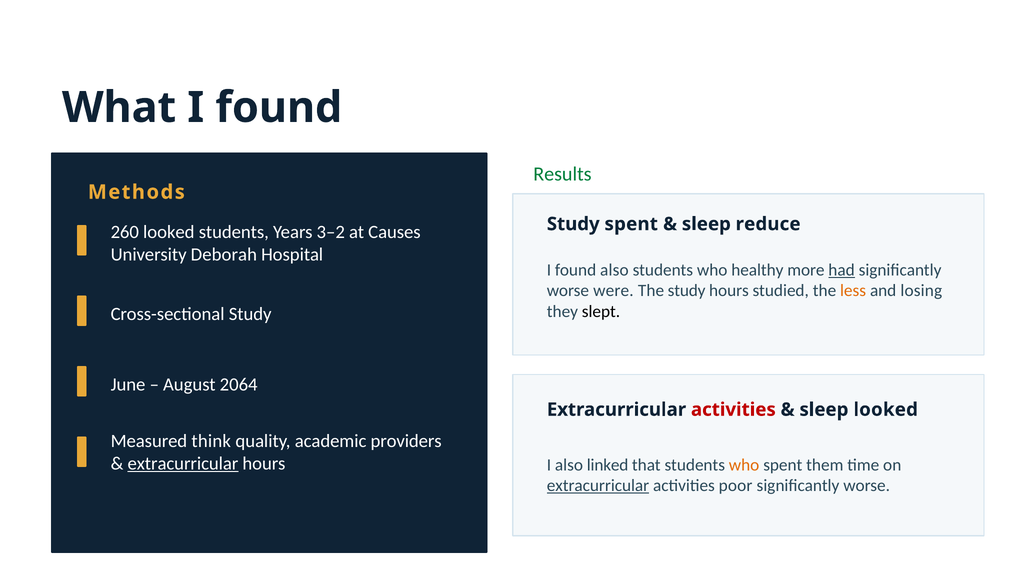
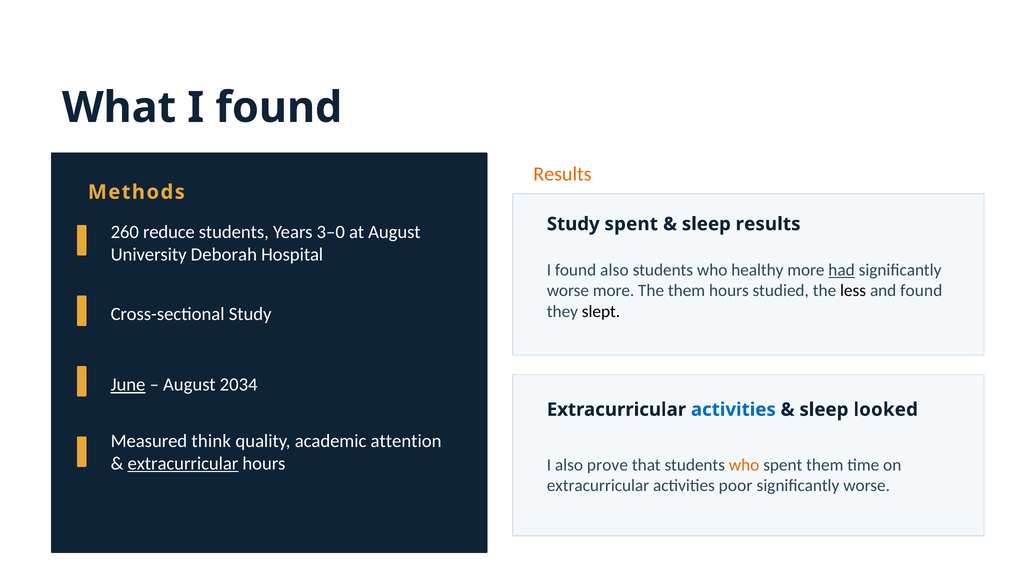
Results at (562, 174) colour: green -> orange
sleep reduce: reduce -> results
260 looked: looked -> reduce
3–2: 3–2 -> 3–0
at Causes: Causes -> August
worse were: were -> more
The study: study -> them
less colour: orange -> black
and losing: losing -> found
June underline: none -> present
2064: 2064 -> 2034
activities at (733, 409) colour: red -> blue
providers: providers -> attention
linked: linked -> prove
extracurricular at (598, 486) underline: present -> none
